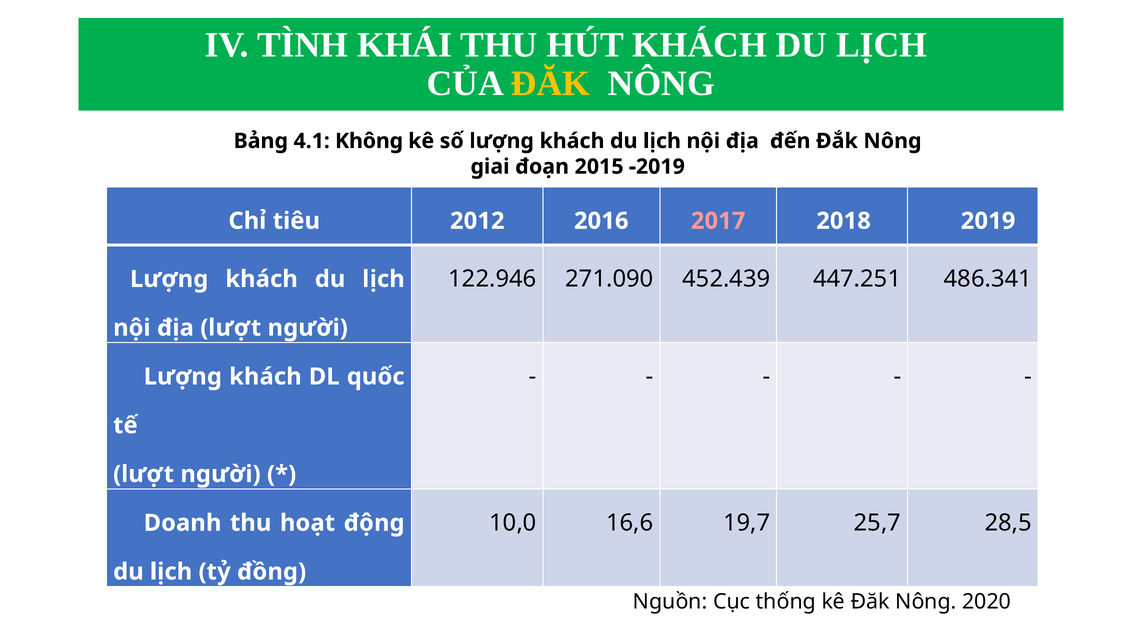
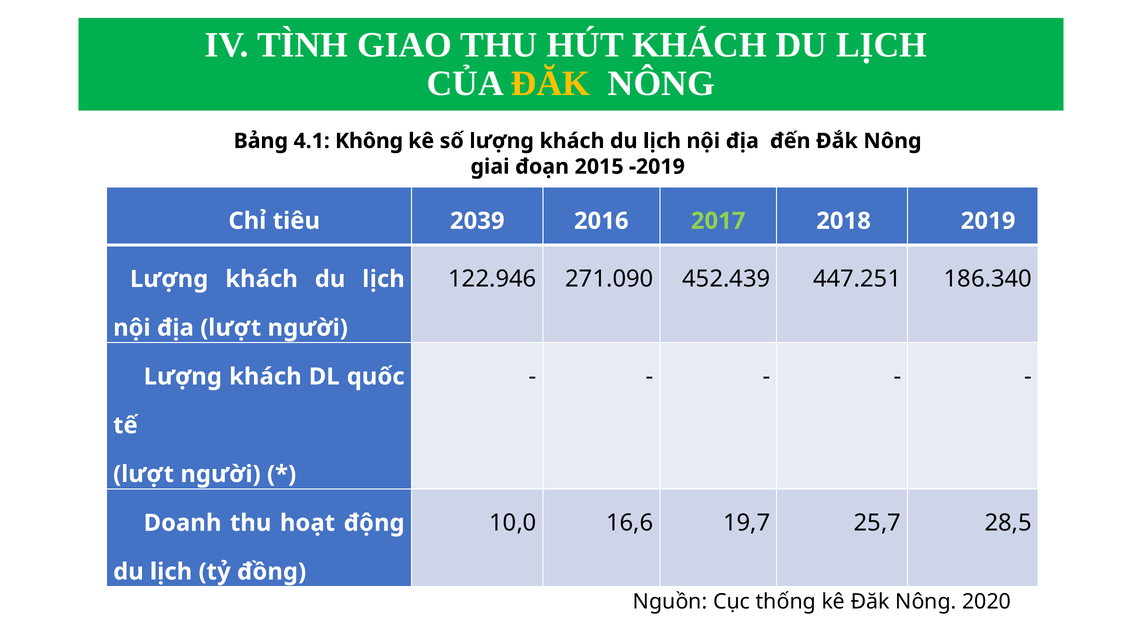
KHÁI: KHÁI -> GIAO
2012: 2012 -> 2039
2017 colour: pink -> light green
486.341: 486.341 -> 186.340
